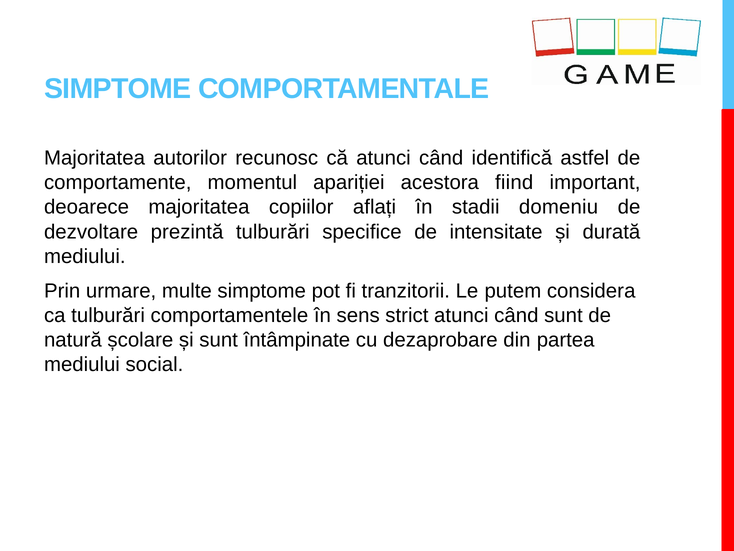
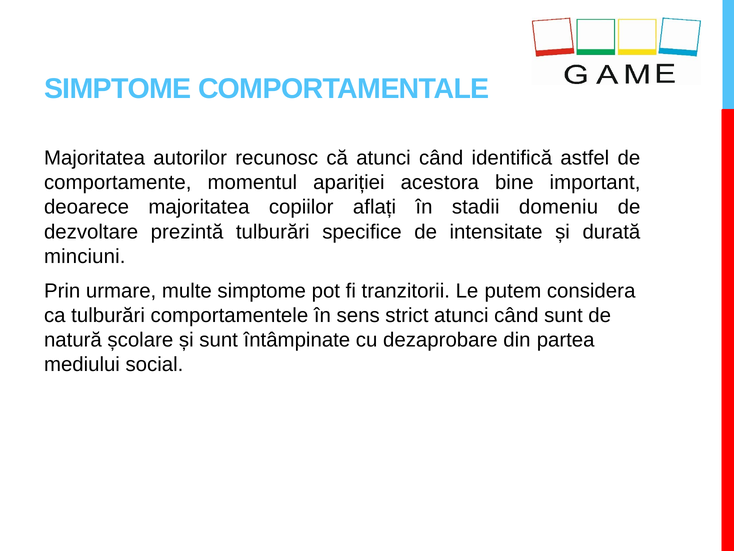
fiind: fiind -> bine
mediului at (85, 256): mediului -> minciuni
